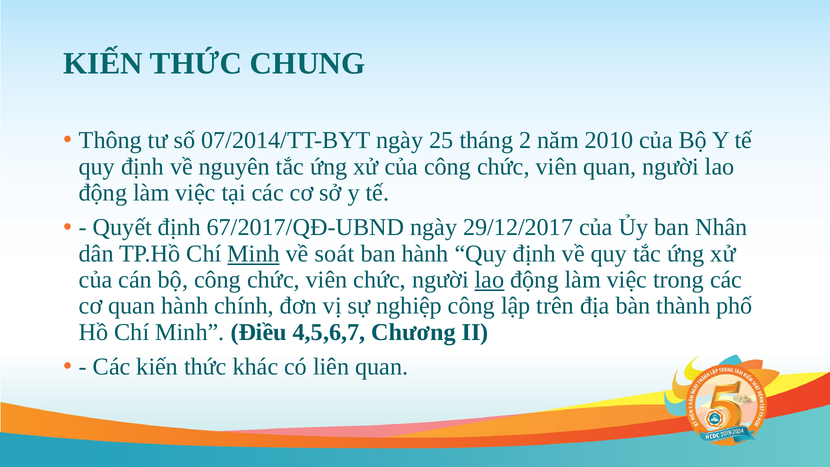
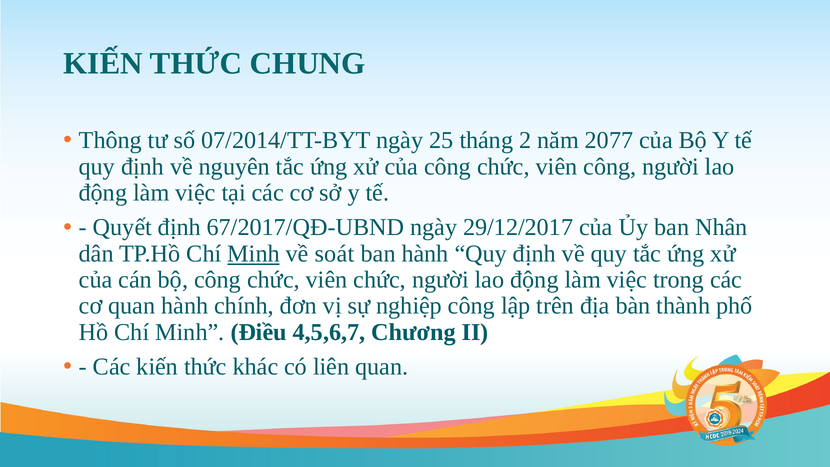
2010: 2010 -> 2077
viên quan: quan -> công
lao at (490, 280) underline: present -> none
